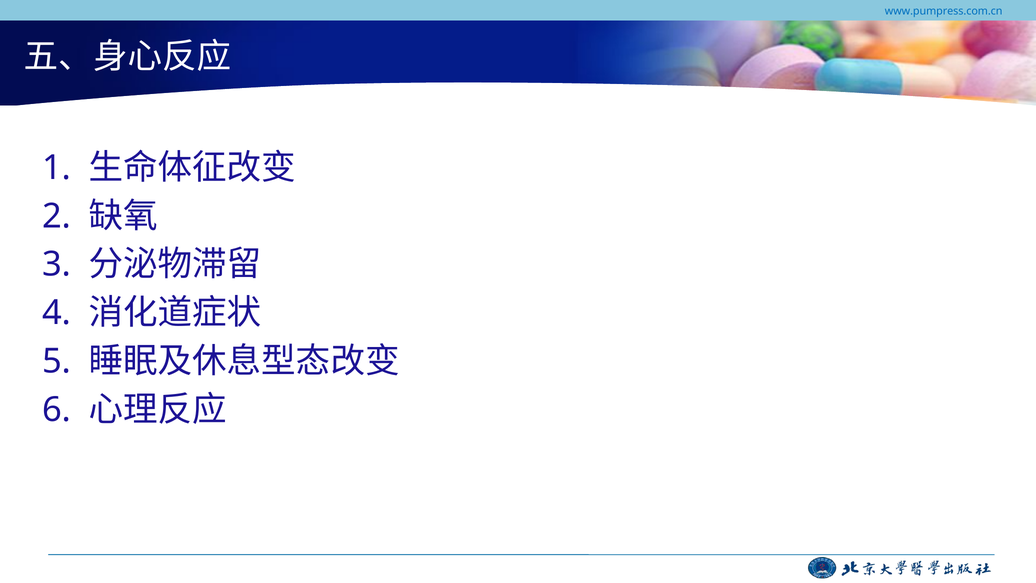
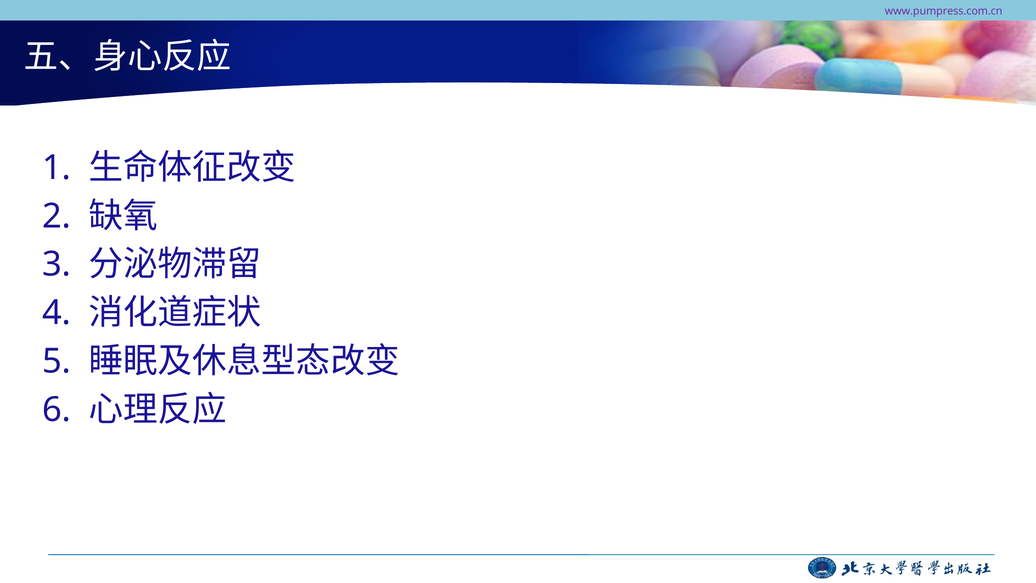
www.pumpress.com.cn colour: blue -> purple
